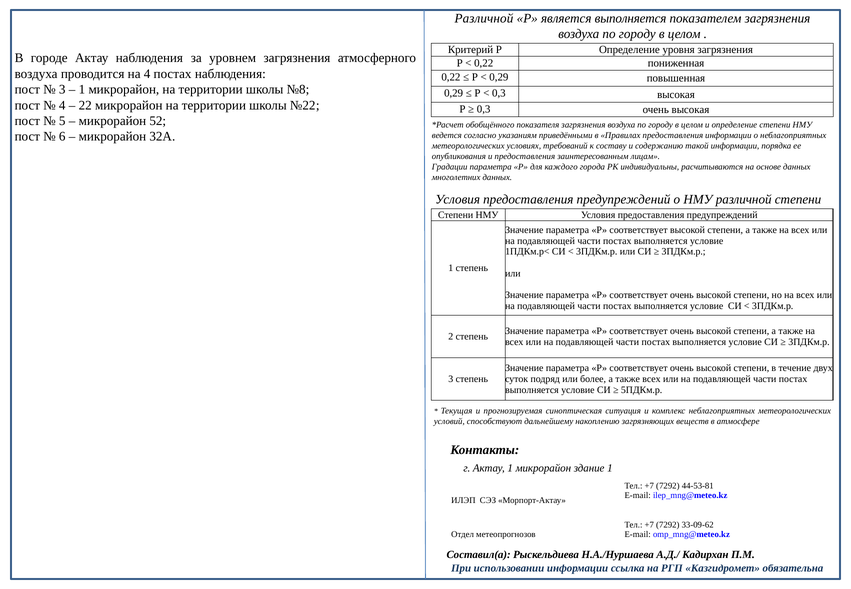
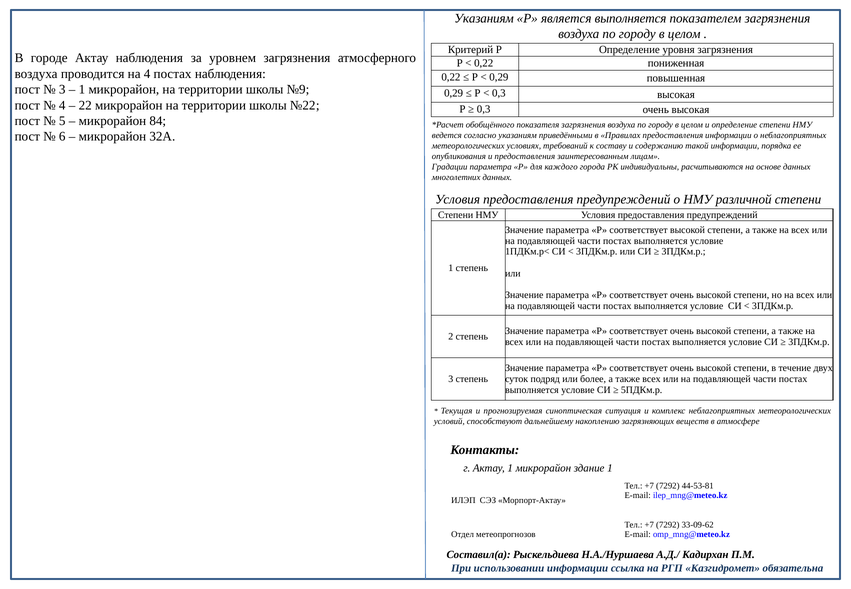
Различной at (484, 18): Различной -> Указаниям
№8: №8 -> №9
52: 52 -> 84
